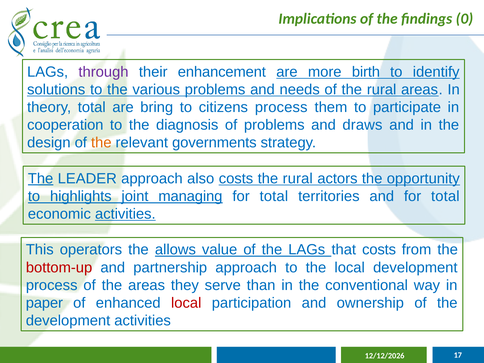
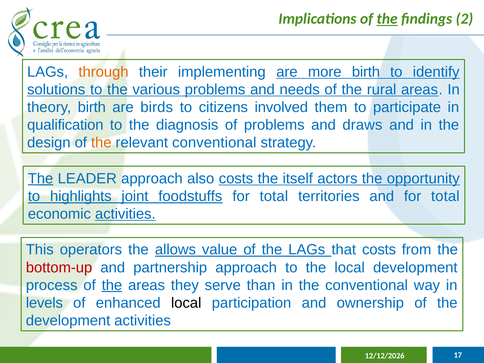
the at (387, 19) underline: none -> present
0: 0 -> 2
through colour: purple -> orange
enhancement: enhancement -> implementing
theory total: total -> birth
bring: bring -> birds
citizens process: process -> involved
cooperation: cooperation -> qualification
relevant governments: governments -> conventional
rural at (298, 179): rural -> itself
managing: managing -> foodstuffs
the at (112, 285) underline: none -> present
paper: paper -> levels
local at (186, 303) colour: red -> black
